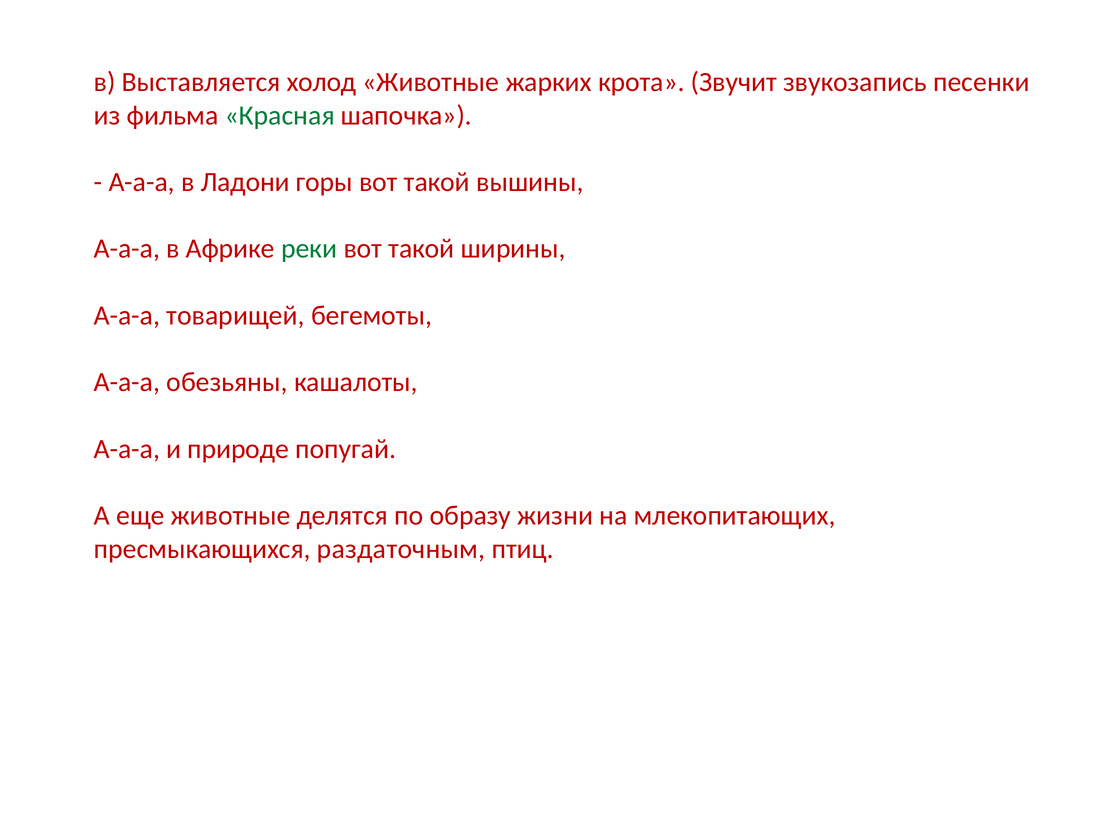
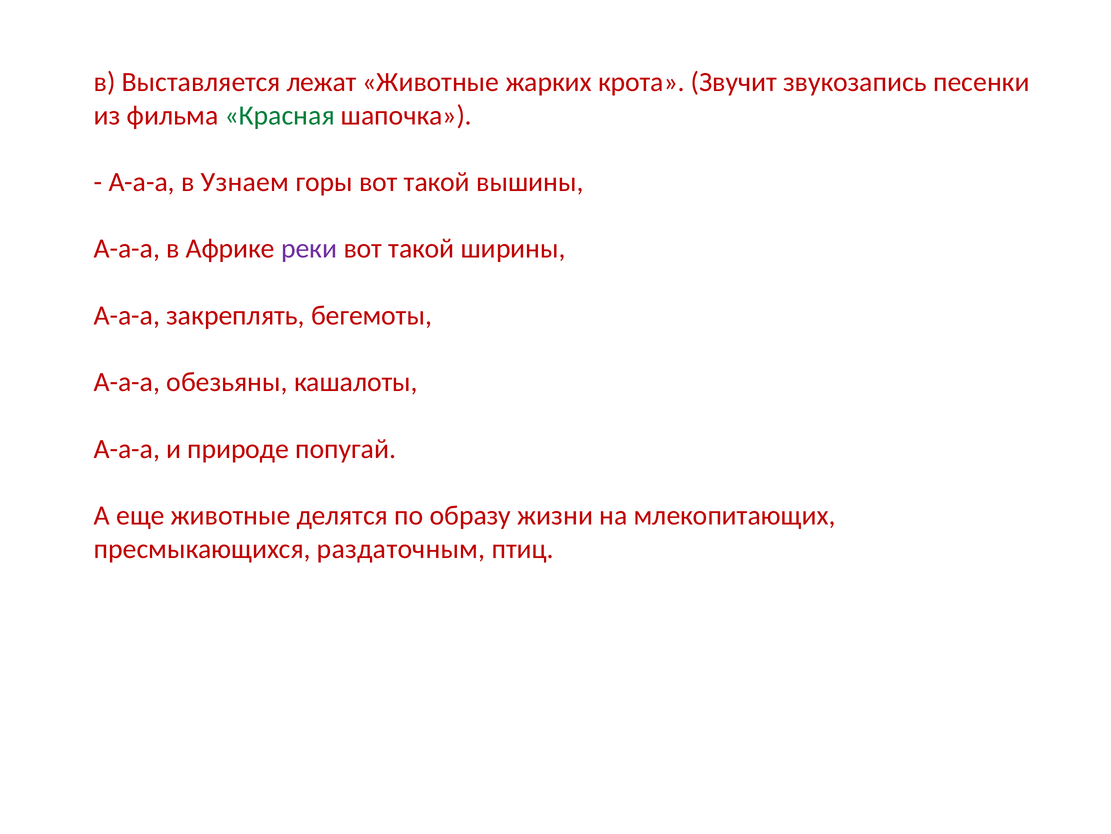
холод: холод -> лежат
Ладони: Ладони -> Узнаем
реки colour: green -> purple
товарищей: товарищей -> закреплять
